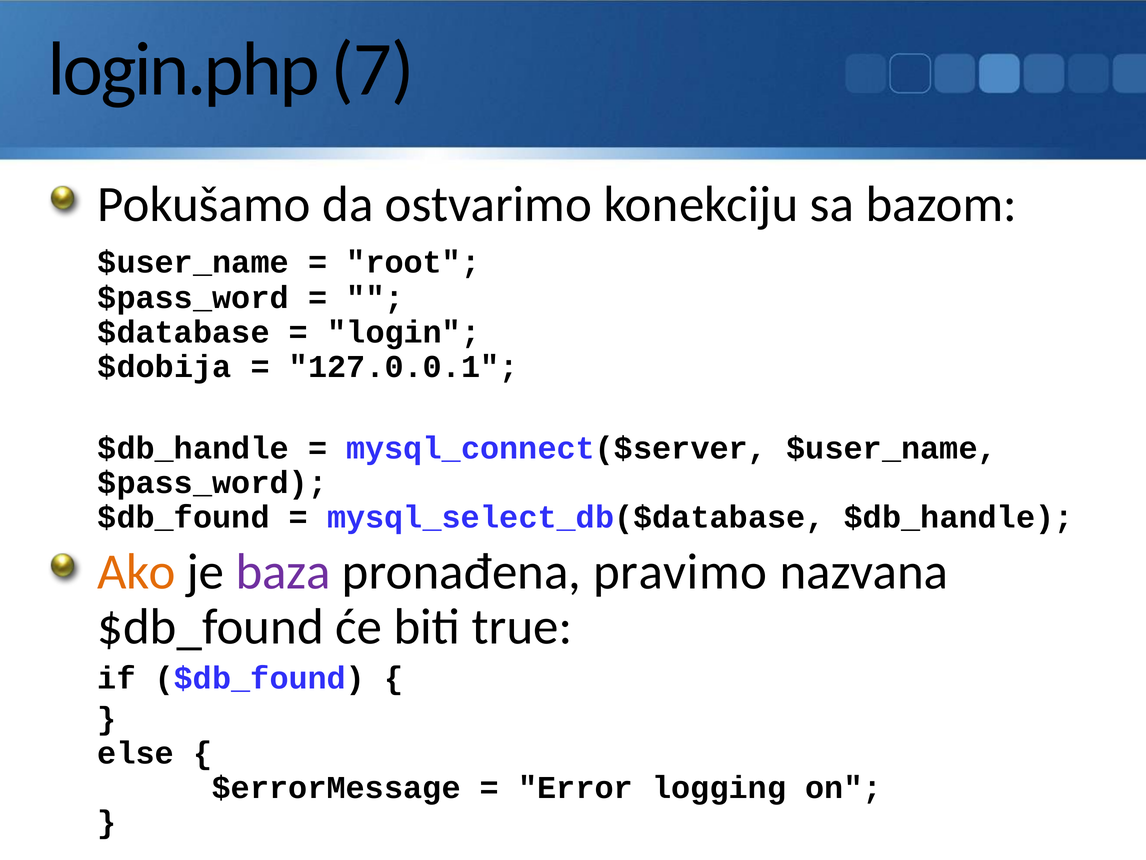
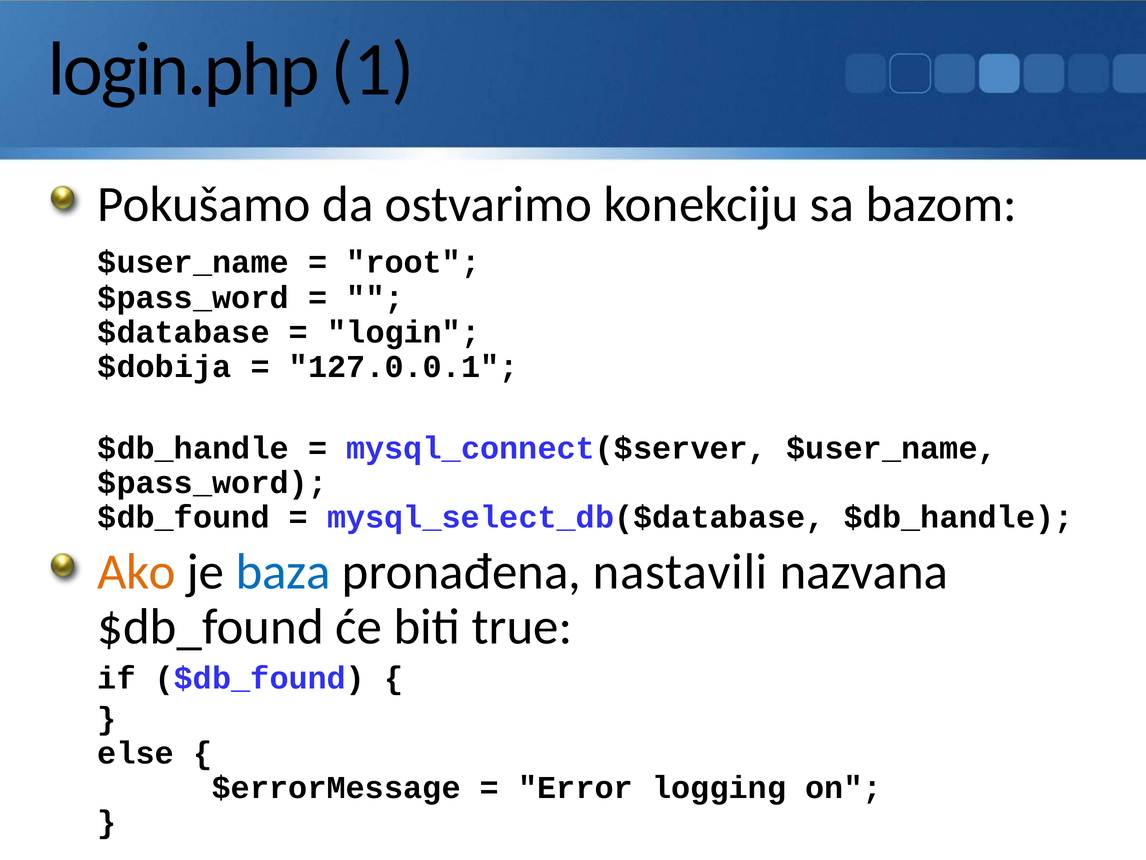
7: 7 -> 1
baza colour: purple -> blue
pravimo: pravimo -> nastavili
